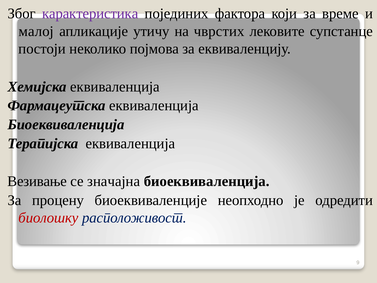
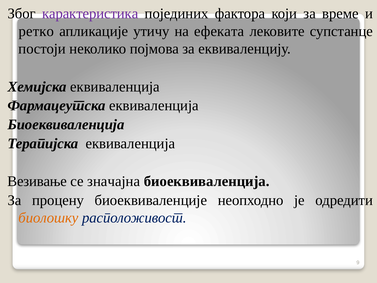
малој: малој -> ретко
чврстих: чврстих -> ефеката
биолошку colour: red -> orange
